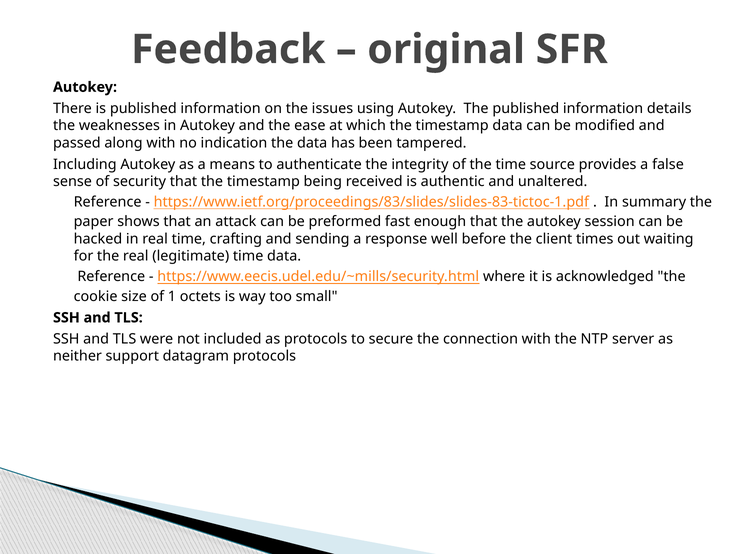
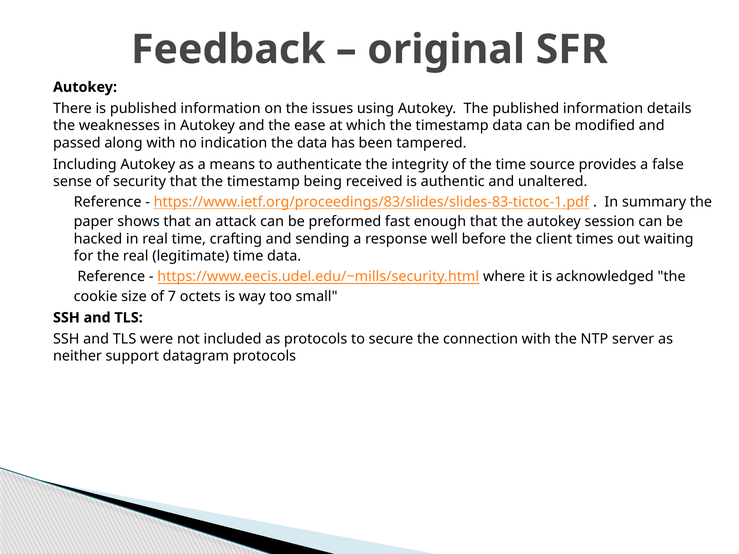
1: 1 -> 7
